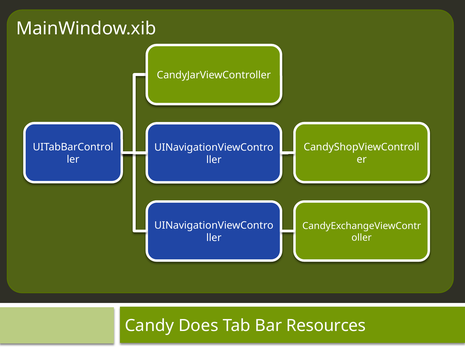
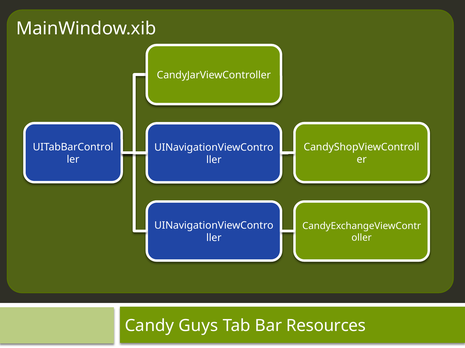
Does: Does -> Guys
